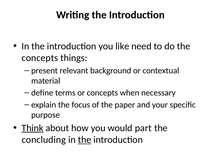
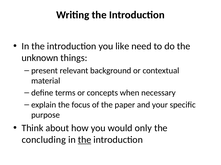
concepts at (40, 58): concepts -> unknown
Think underline: present -> none
part: part -> only
